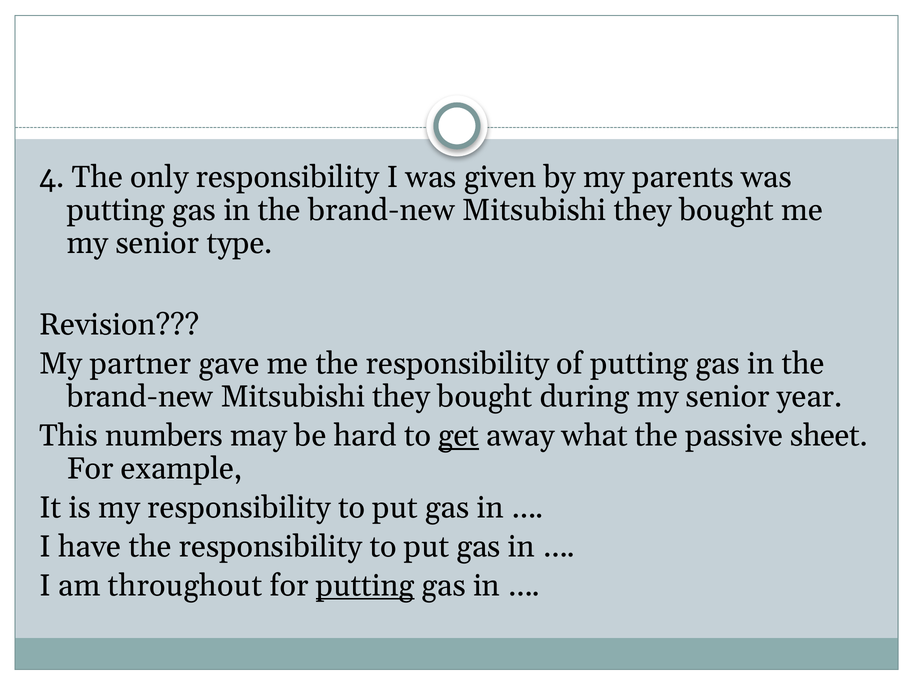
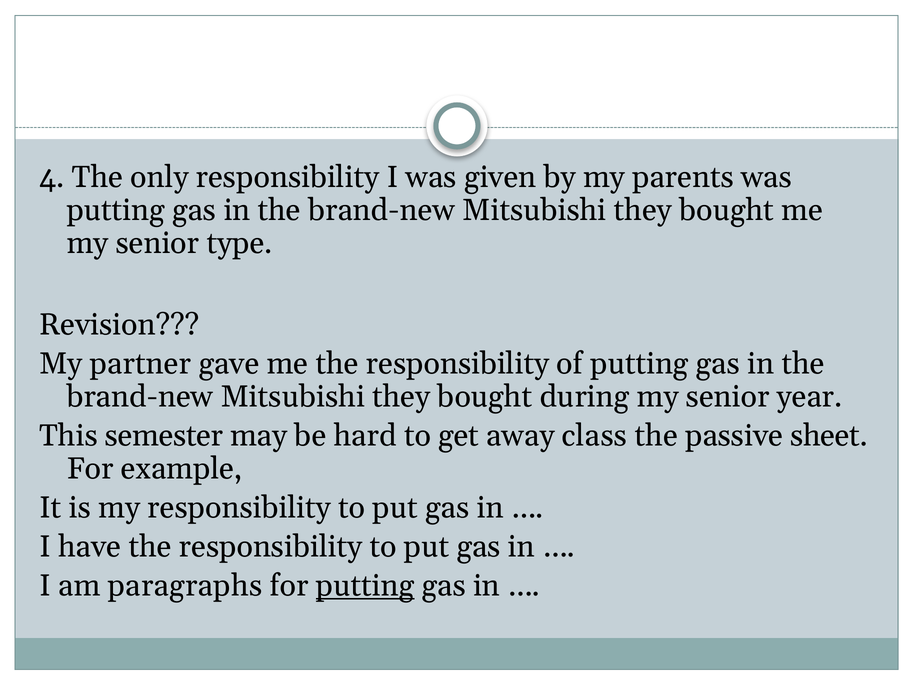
numbers: numbers -> semester
get underline: present -> none
what: what -> class
throughout: throughout -> paragraphs
